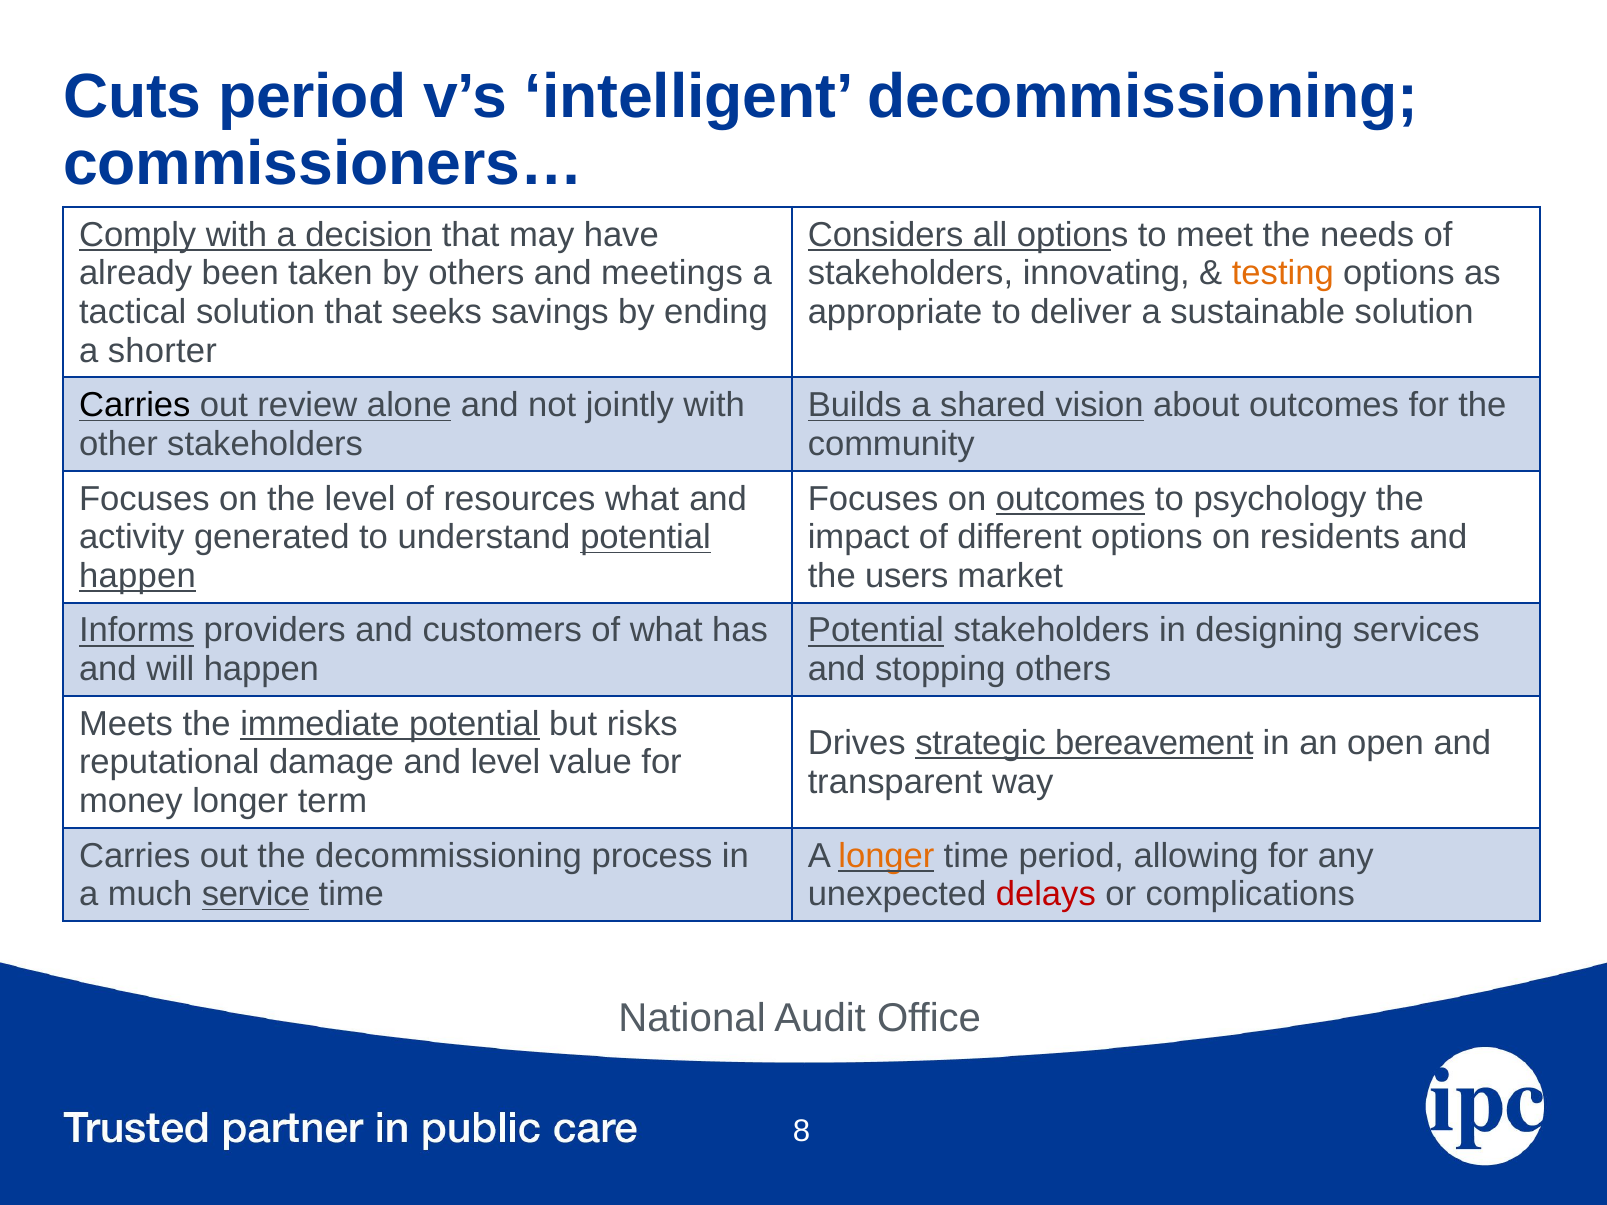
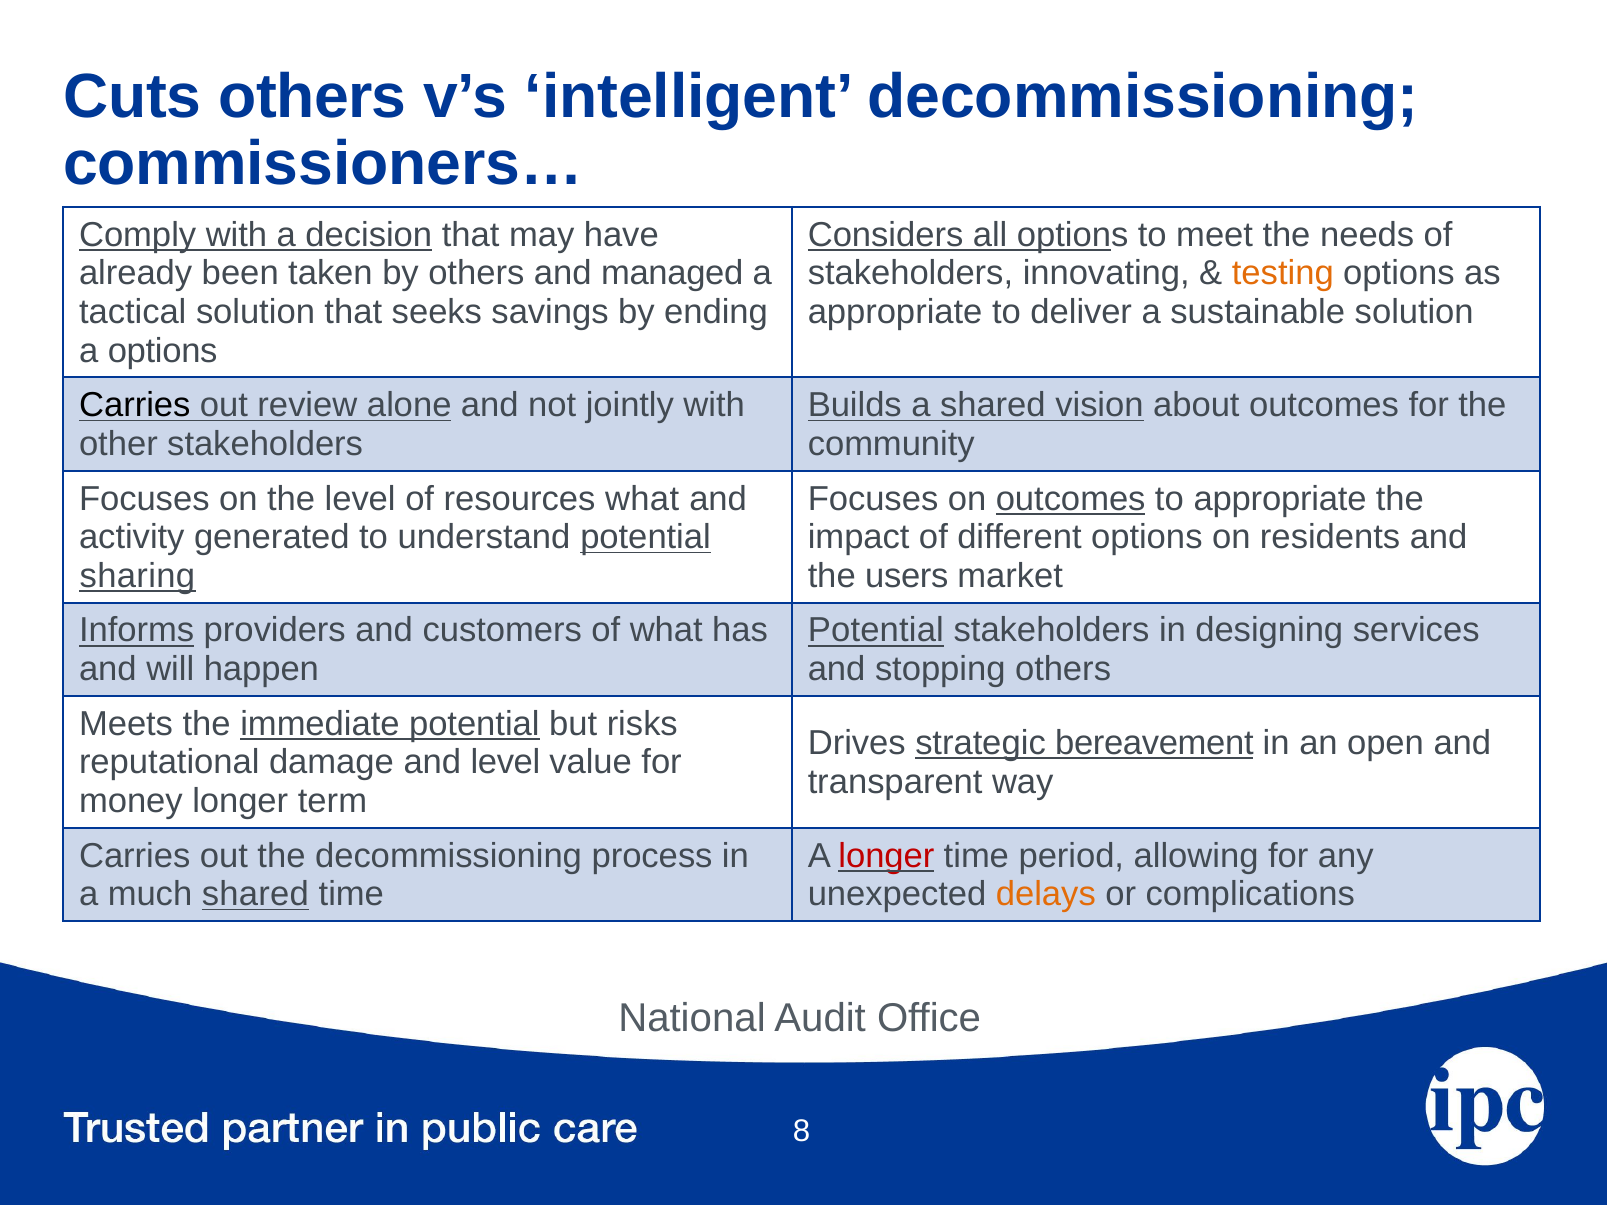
Cuts period: period -> others
meetings: meetings -> managed
a shorter: shorter -> options
to psychology: psychology -> appropriate
happen at (137, 576): happen -> sharing
longer at (886, 856) colour: orange -> red
much service: service -> shared
delays colour: red -> orange
